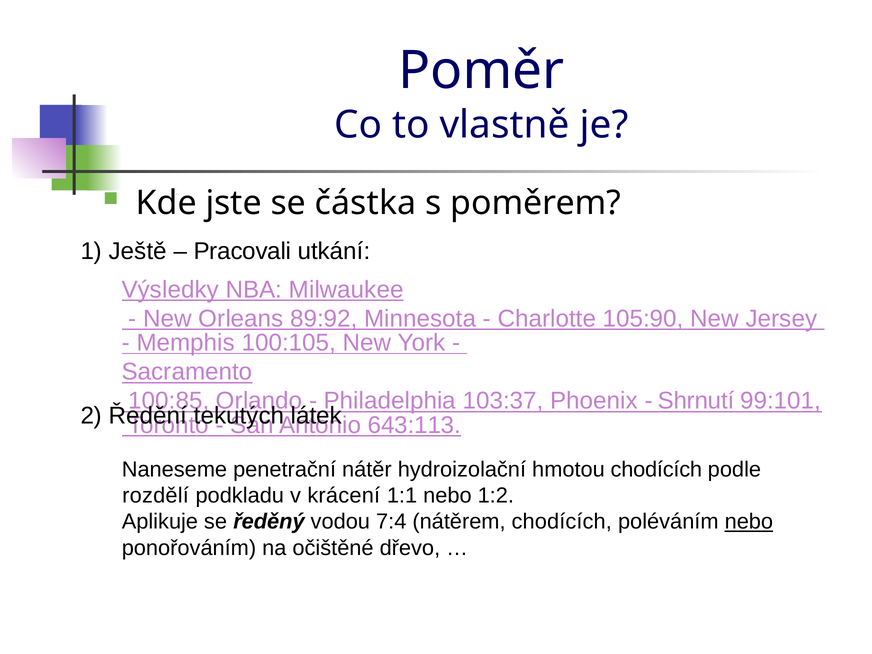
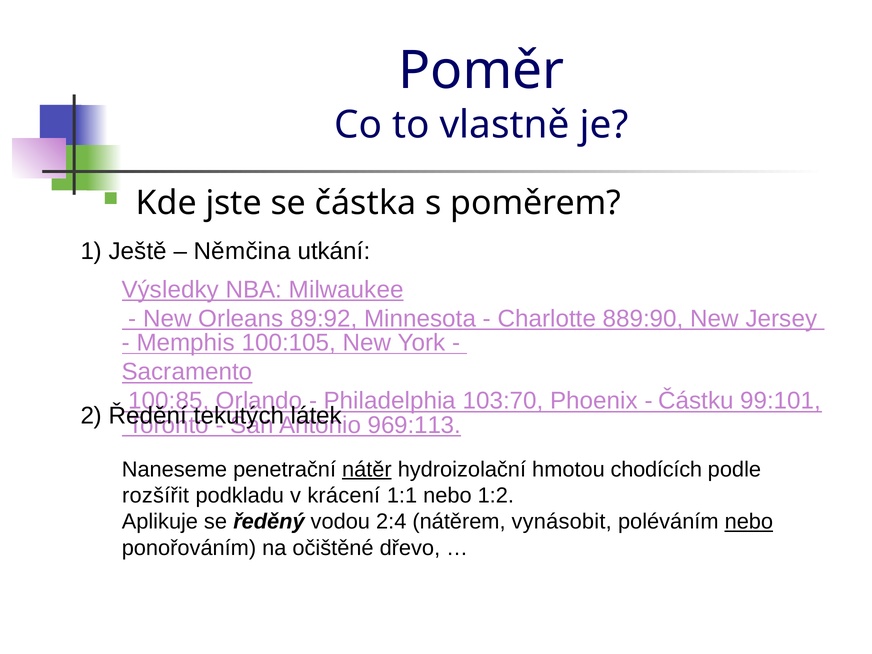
Pracovali: Pracovali -> Němčina
105:90: 105:90 -> 889:90
103:37: 103:37 -> 103:70
Shrnutí: Shrnutí -> Částku
643:113: 643:113 -> 969:113
nátěr underline: none -> present
rozdělí: rozdělí -> rozšířit
7:4: 7:4 -> 2:4
nátěrem chodících: chodících -> vynásobit
